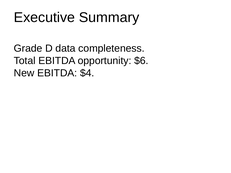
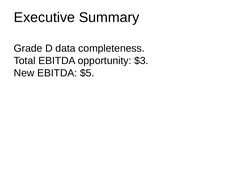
$6: $6 -> $3
$4: $4 -> $5
